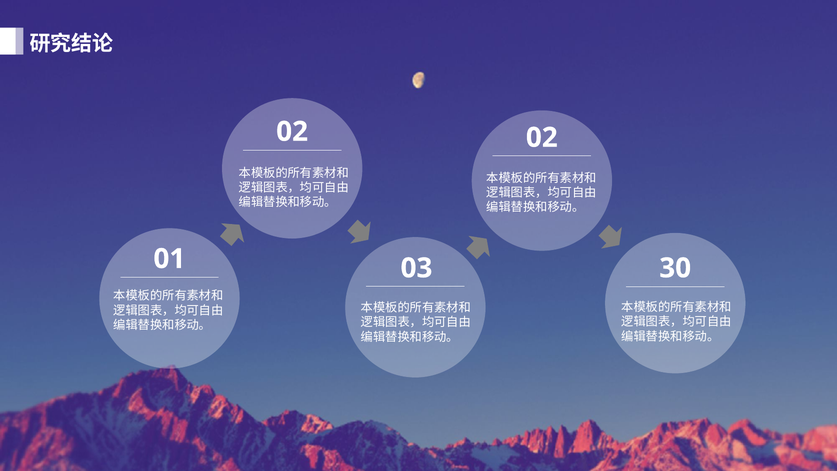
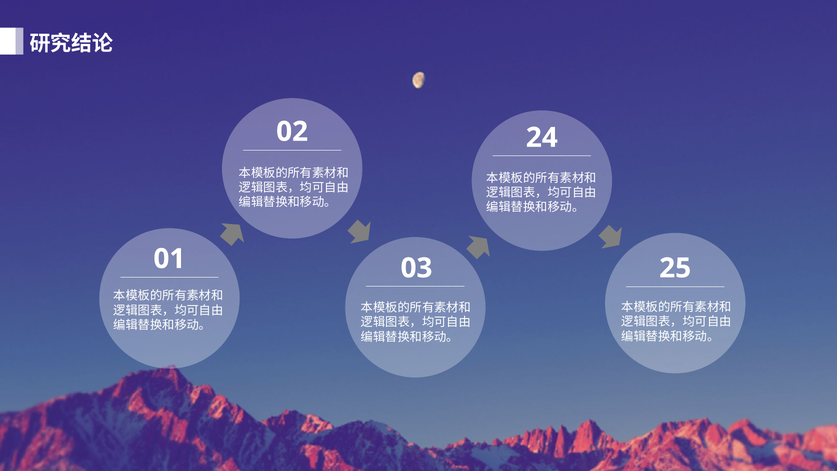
02 02: 02 -> 24
30: 30 -> 25
